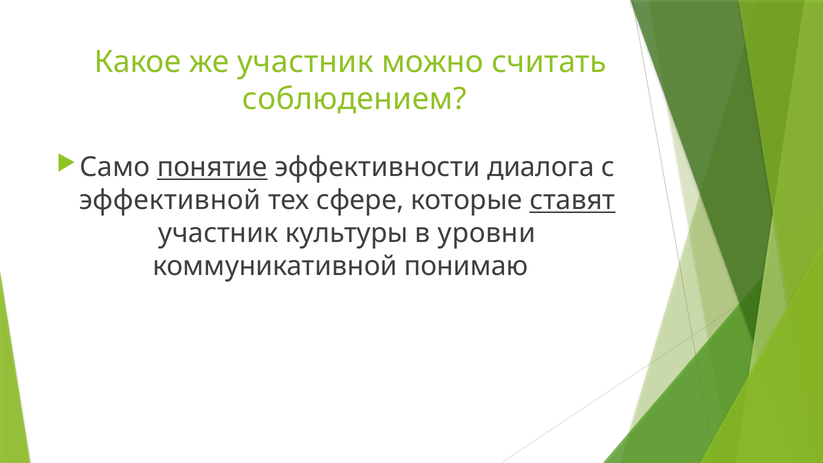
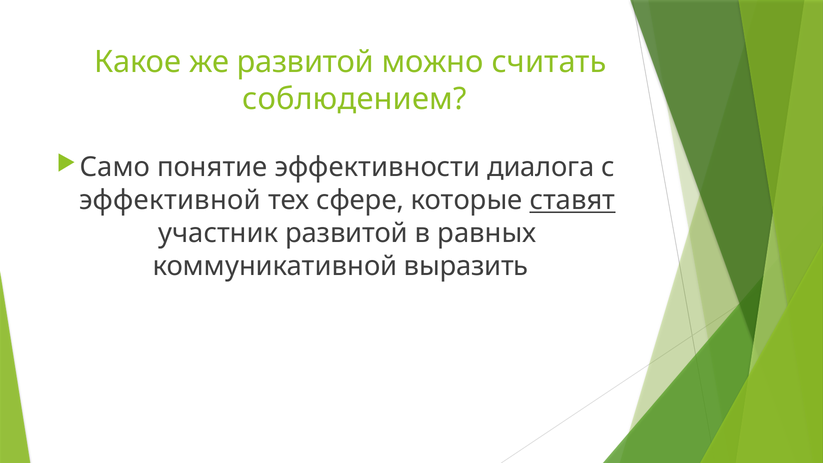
же участник: участник -> развитой
понятие underline: present -> none
участник культуры: культуры -> развитой
уровни: уровни -> равных
понимаю: понимаю -> выразить
